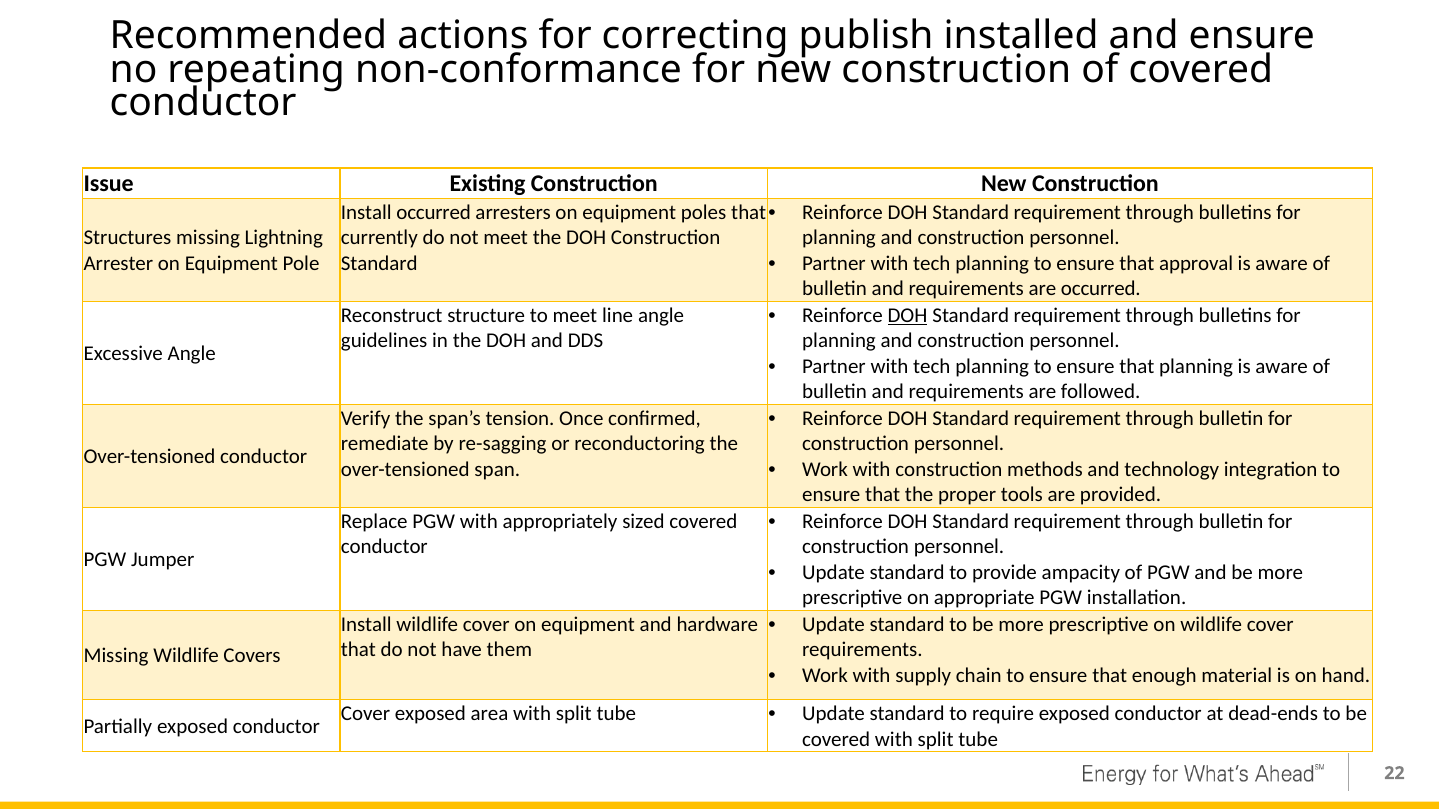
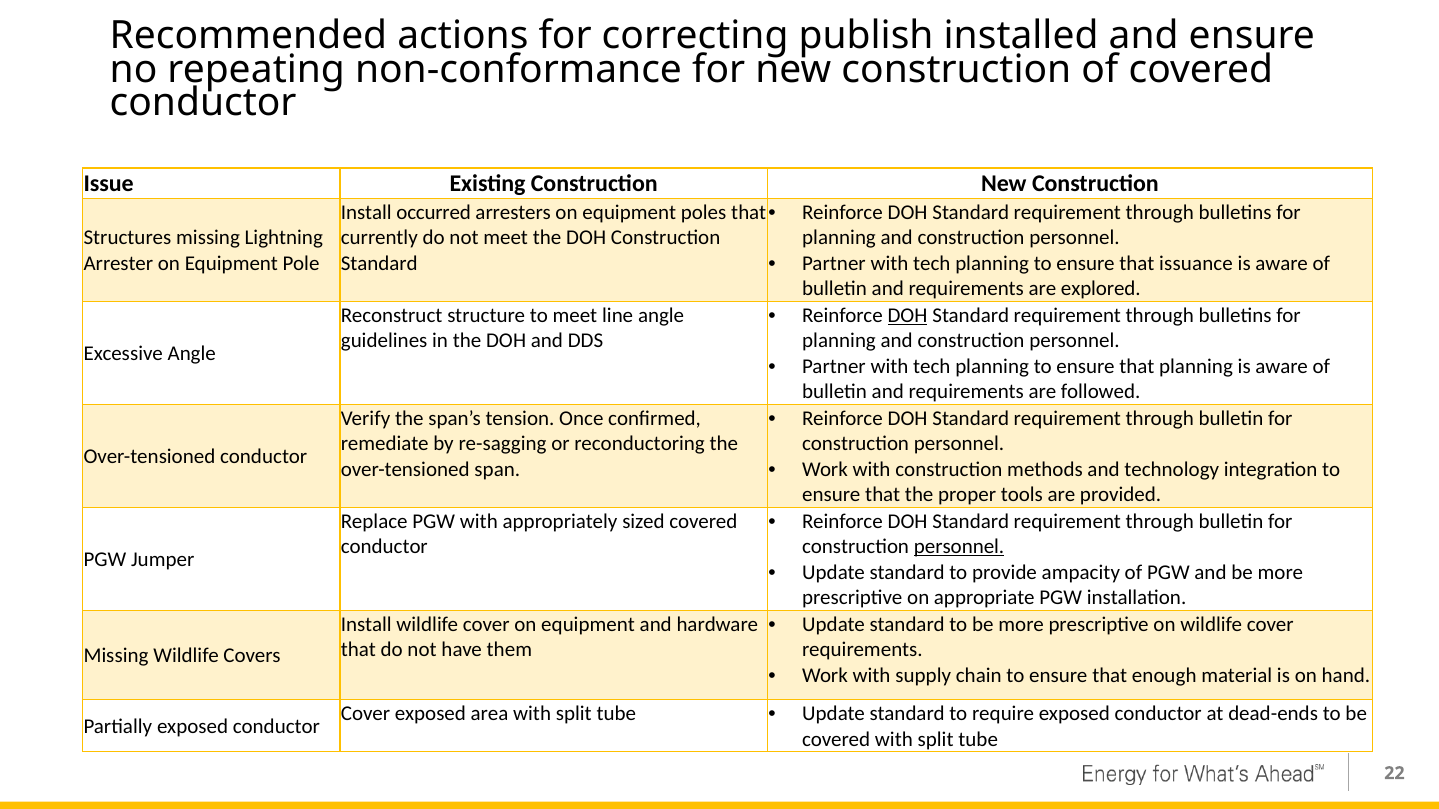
approval: approval -> issuance
are occurred: occurred -> explored
personnel at (959, 547) underline: none -> present
